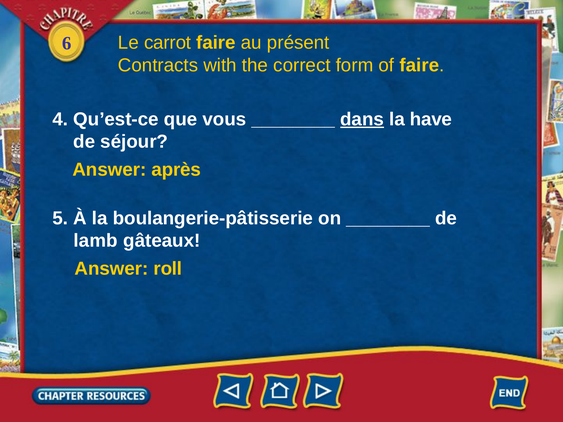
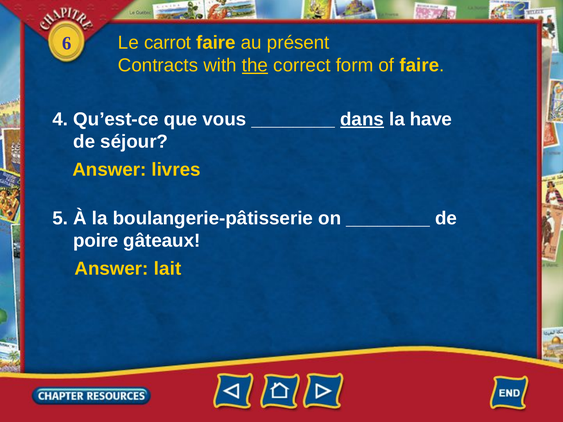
the underline: none -> present
après: après -> livres
lamb: lamb -> poire
roll: roll -> lait
